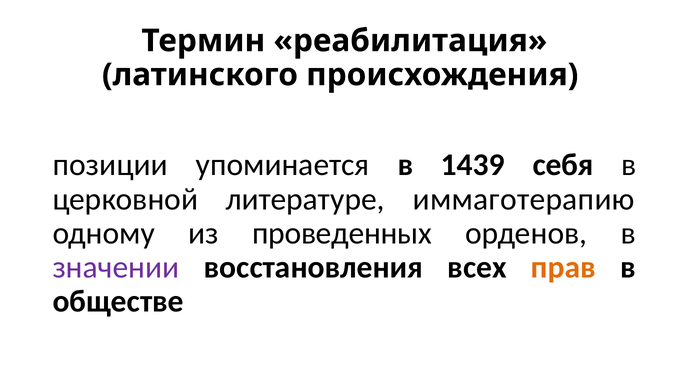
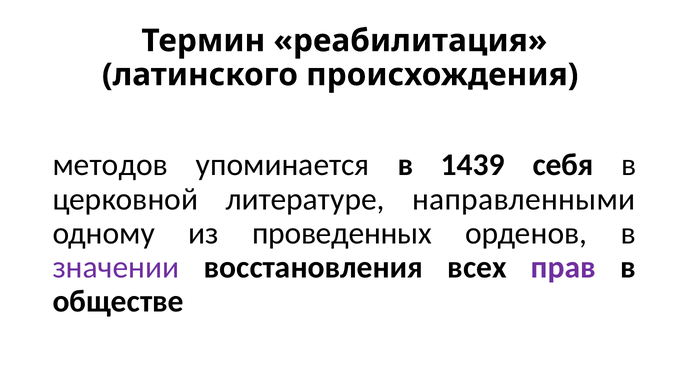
позиции: позиции -> методов
иммаготерапию: иммаготерапию -> направленными
прав colour: orange -> purple
